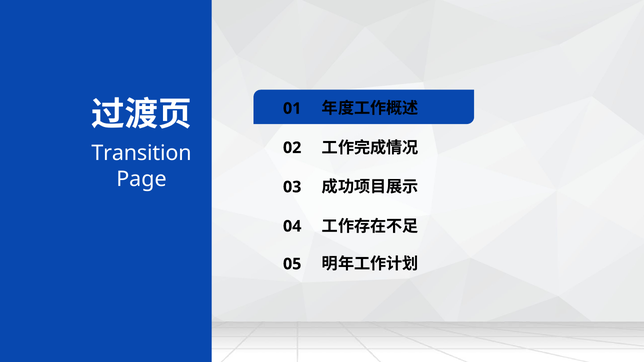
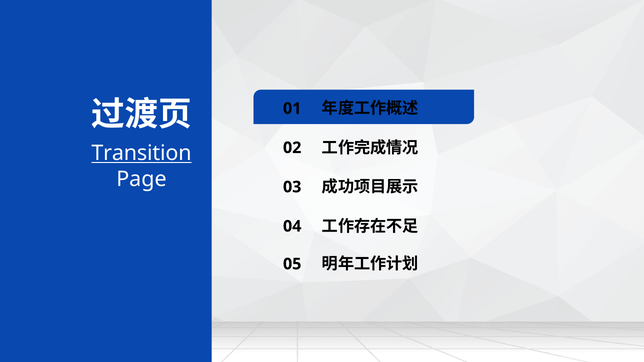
Transition underline: none -> present
